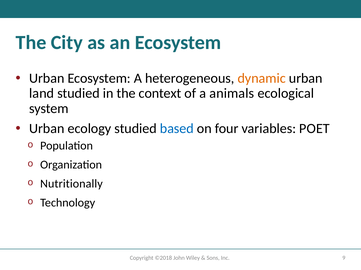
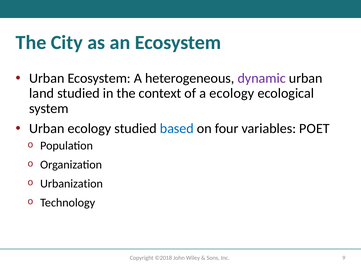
dynamic colour: orange -> purple
a animals: animals -> ecology
Nutritionally: Nutritionally -> Urbanization
